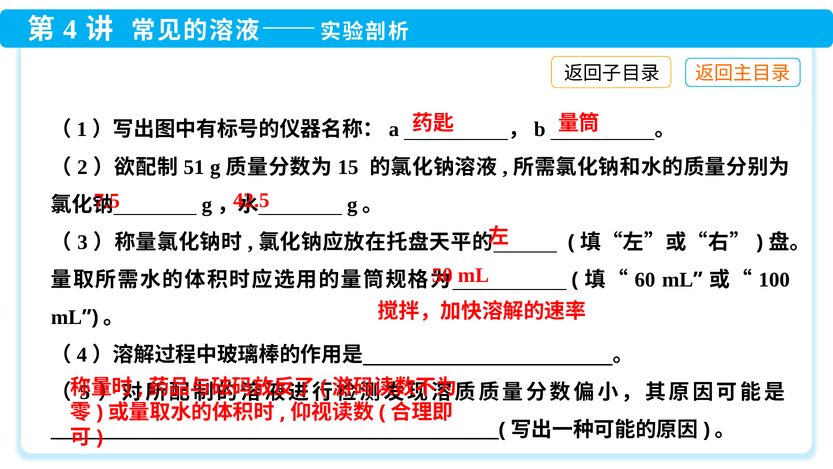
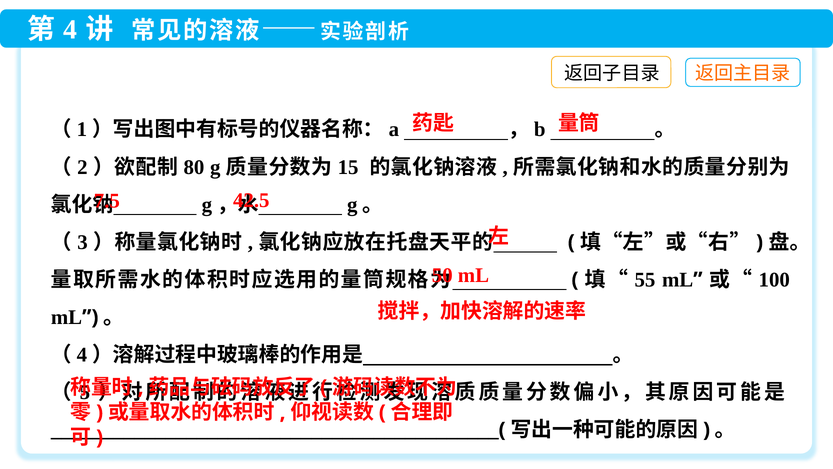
51: 51 -> 80
60: 60 -> 55
